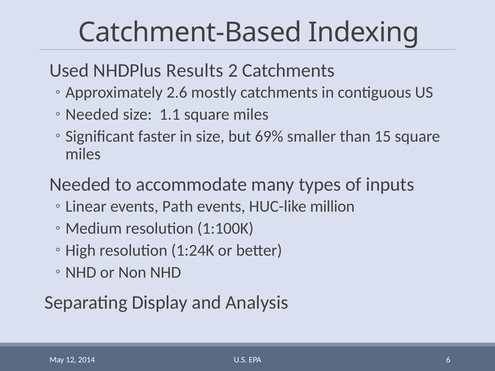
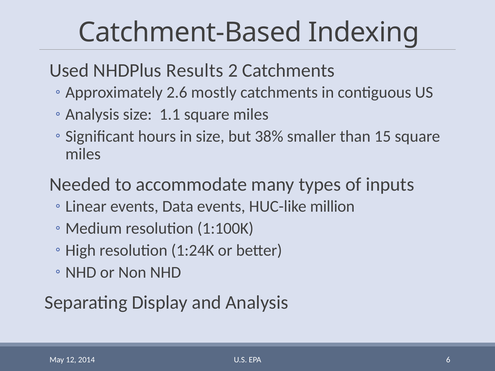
Needed at (92, 115): Needed -> Analysis
faster: faster -> hours
69%: 69% -> 38%
Path: Path -> Data
